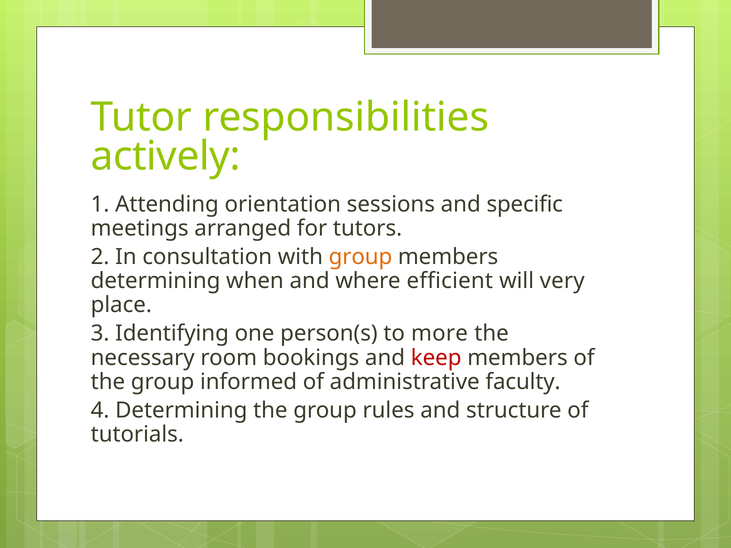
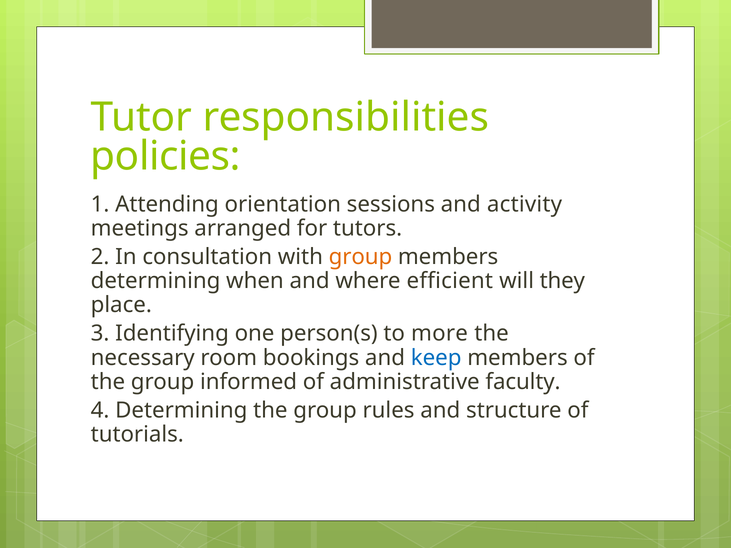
actively: actively -> policies
specific: specific -> activity
very: very -> they
keep colour: red -> blue
